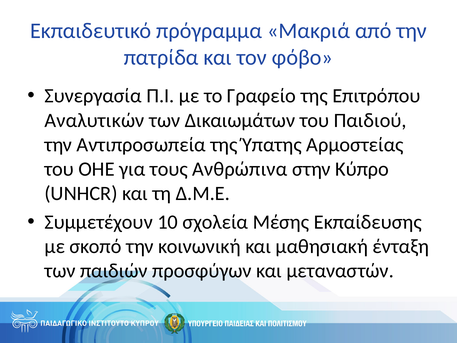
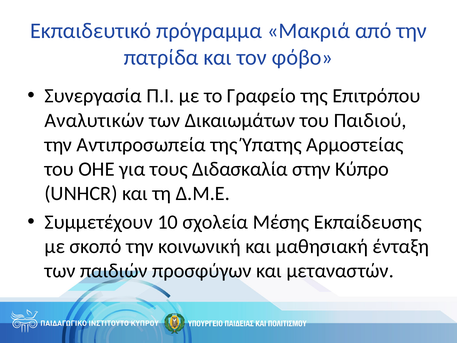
Ανθρώπινα: Ανθρώπινα -> Διδασκαλία
